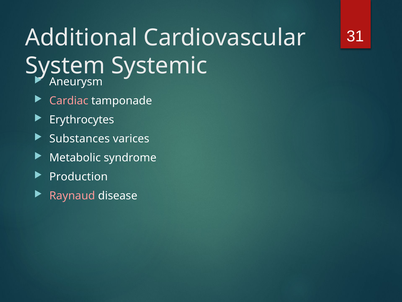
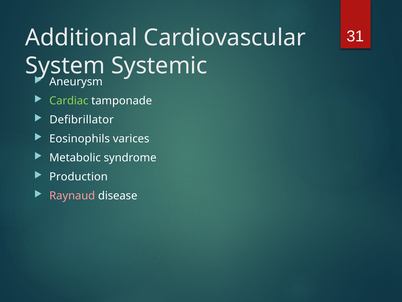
Cardiac colour: pink -> light green
Erythrocytes: Erythrocytes -> Defibrillator
Substances: Substances -> Eosinophils
